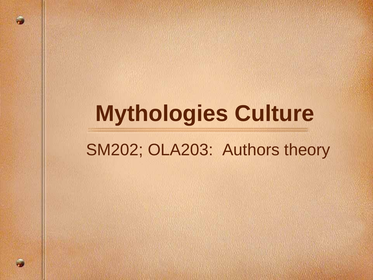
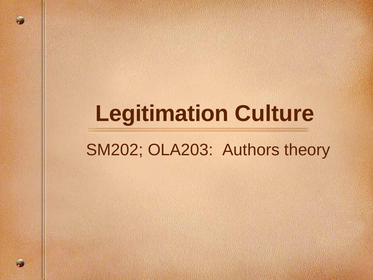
Mythologies: Mythologies -> Legitimation
